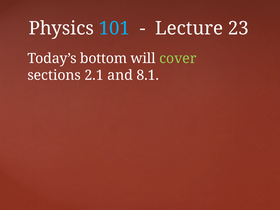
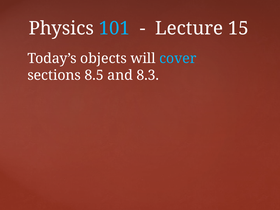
23: 23 -> 15
bottom: bottom -> objects
cover colour: light green -> light blue
2.1: 2.1 -> 8.5
8.1: 8.1 -> 8.3
